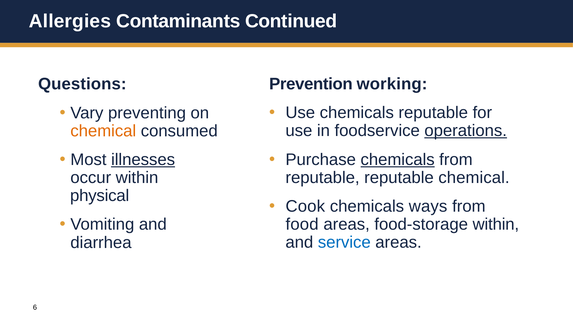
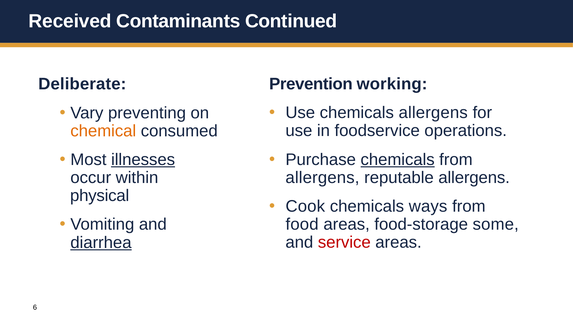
Allergies: Allergies -> Received
Questions: Questions -> Deliberate
chemicals reputable: reputable -> allergens
operations underline: present -> none
reputable at (323, 178): reputable -> allergens
reputable chemical: chemical -> allergens
food-storage within: within -> some
service colour: blue -> red
diarrhea underline: none -> present
